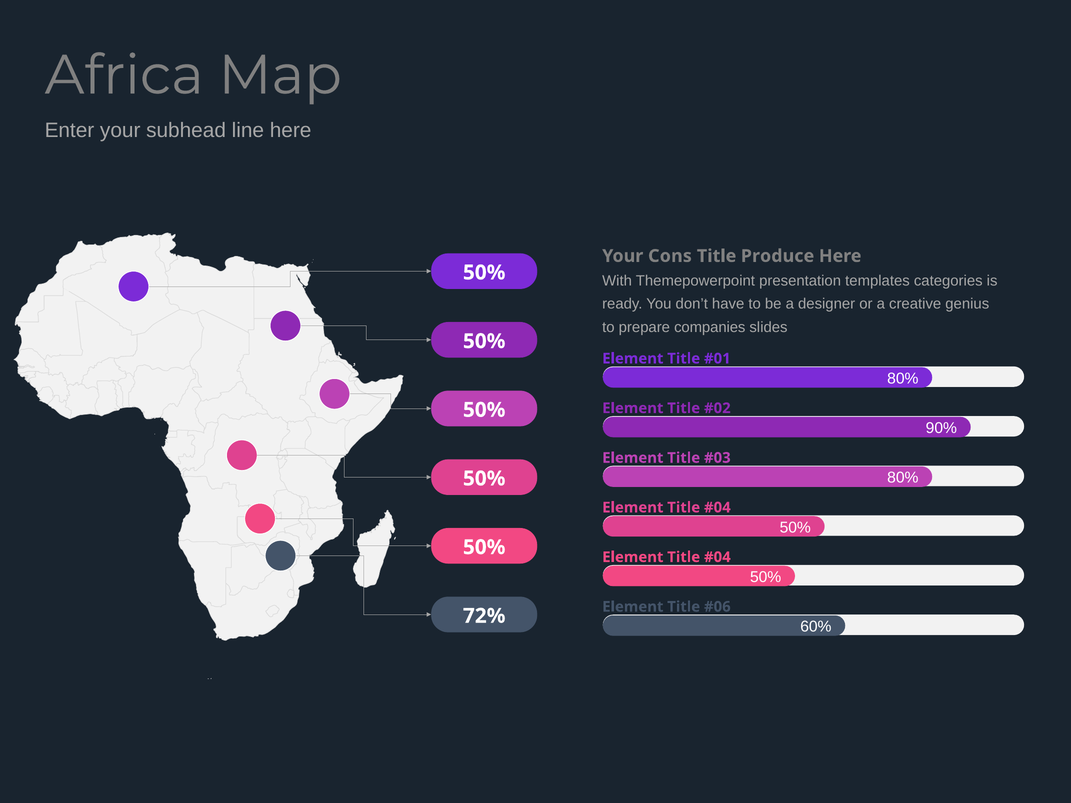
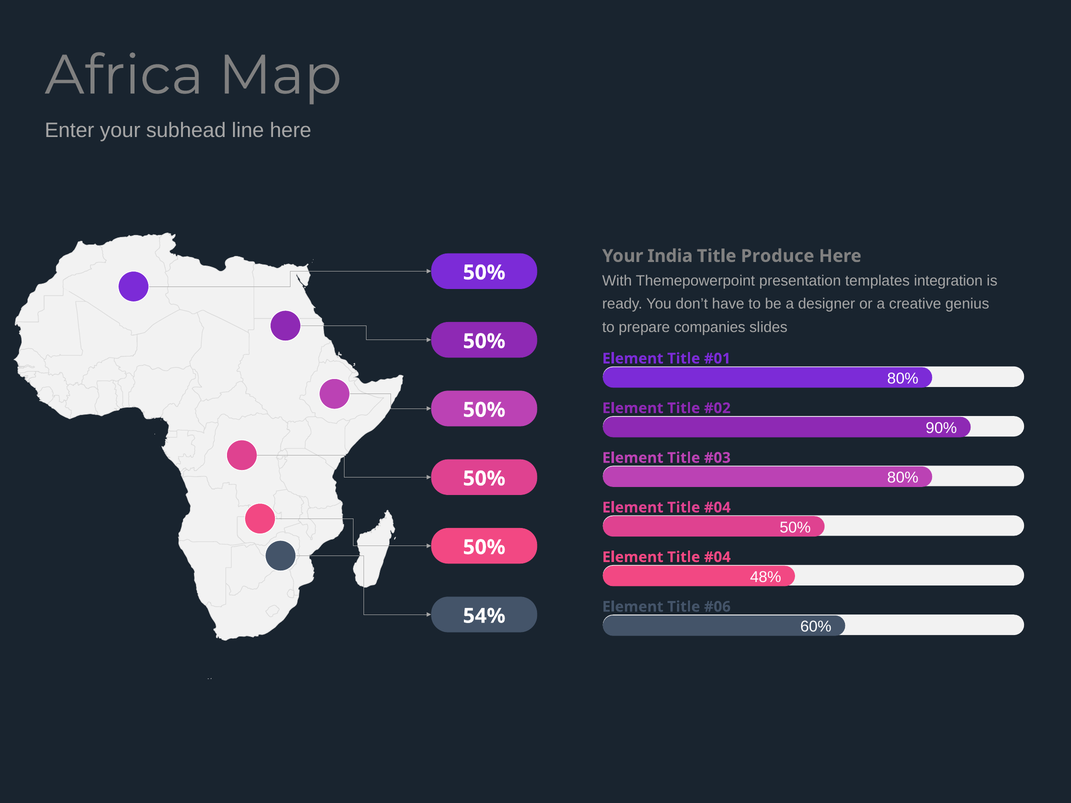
Cons: Cons -> India
categories: categories -> integration
50% at (766, 577): 50% -> 48%
72%: 72% -> 54%
